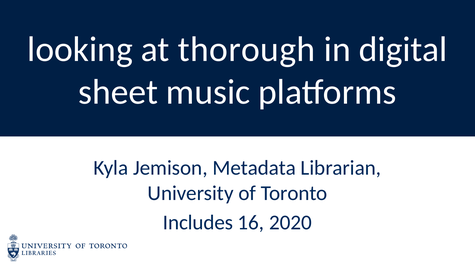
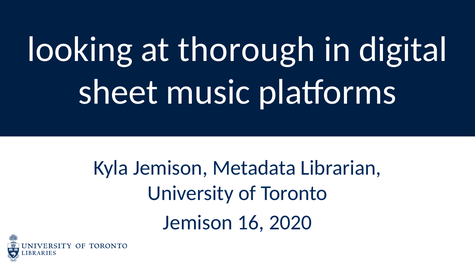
Includes at (198, 223): Includes -> Jemison
